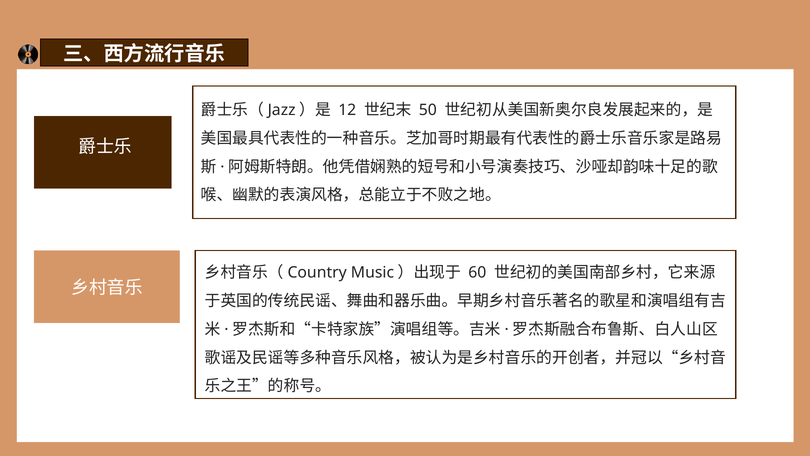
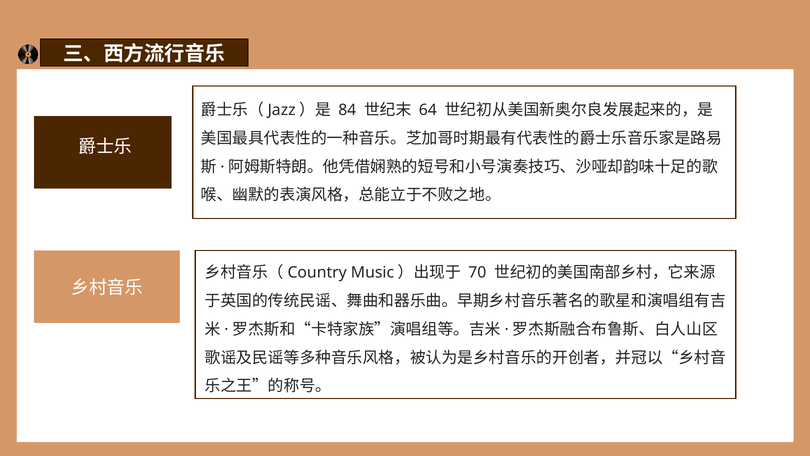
12: 12 -> 84
50: 50 -> 64
60: 60 -> 70
